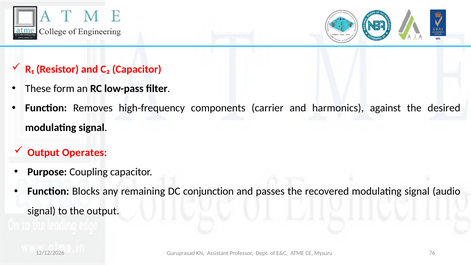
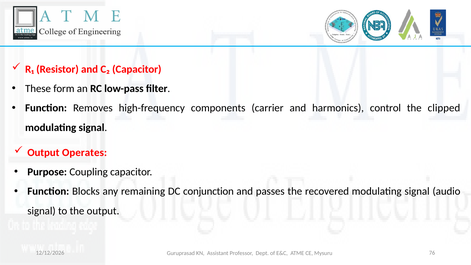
against: against -> control
desired: desired -> clipped
